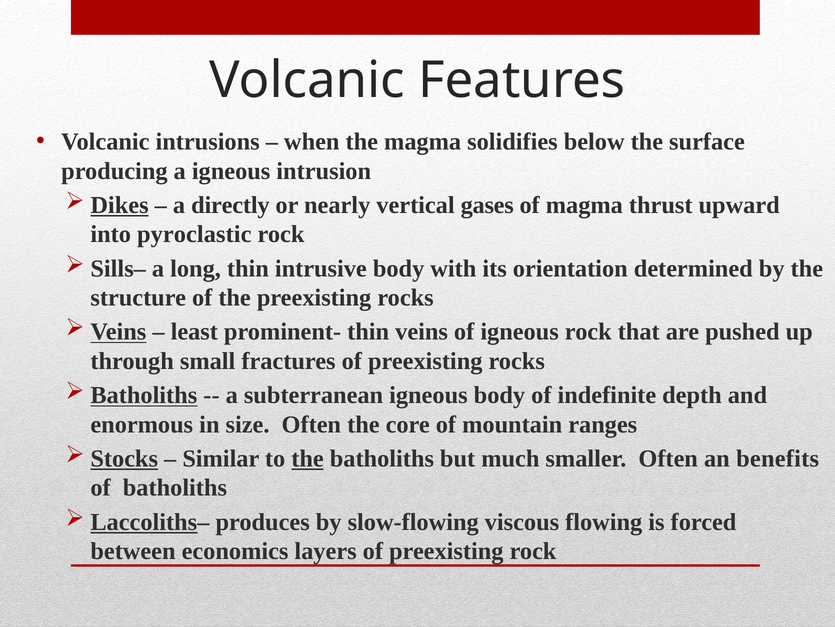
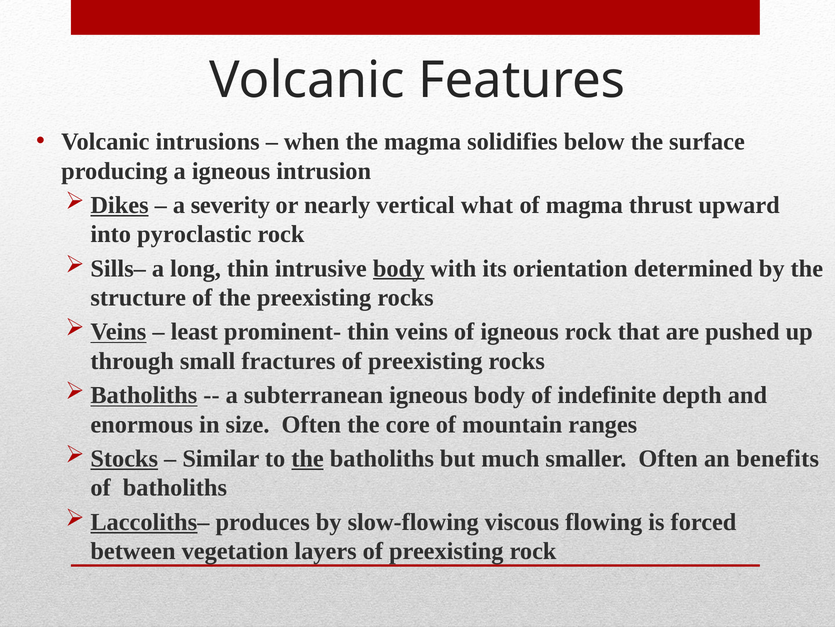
directly: directly -> severity
gases: gases -> what
body at (399, 268) underline: none -> present
economics: economics -> vegetation
